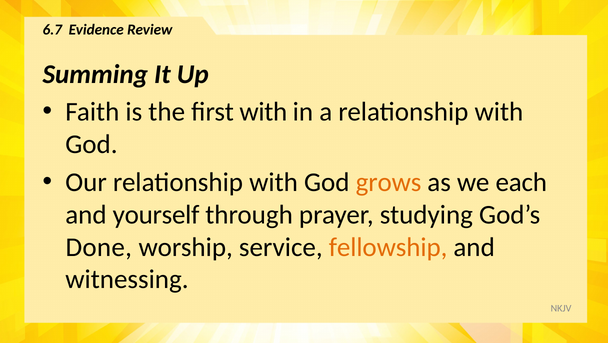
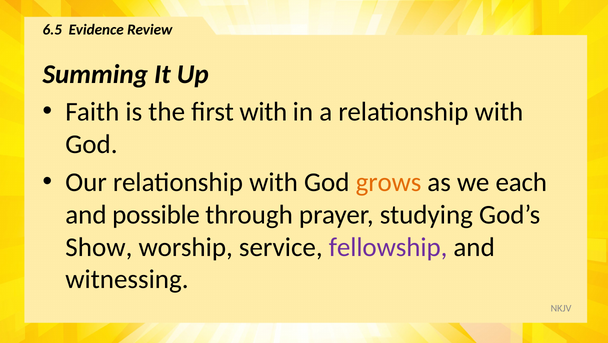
6.7: 6.7 -> 6.5
yourself: yourself -> possible
Done: Done -> Show
fellowship colour: orange -> purple
